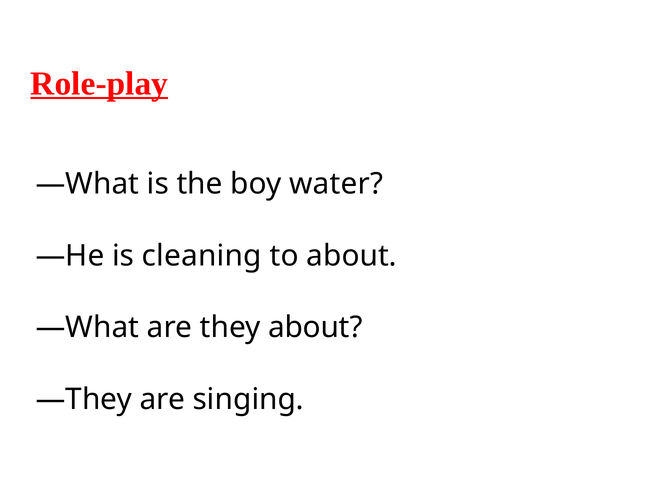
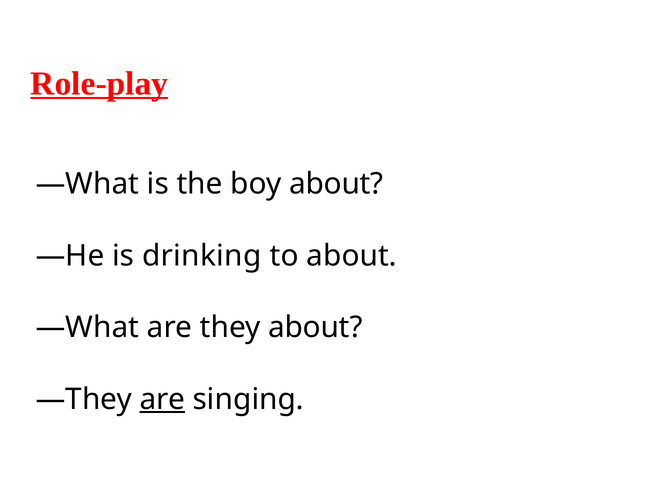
boy water: water -> about
cleaning: cleaning -> drinking
are at (162, 399) underline: none -> present
